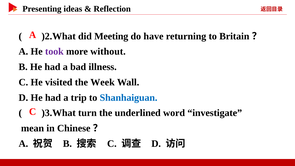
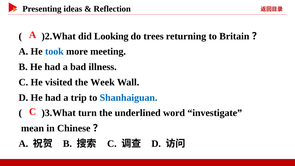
Meeting: Meeting -> Looking
have: have -> trees
took colour: purple -> blue
without: without -> meeting
